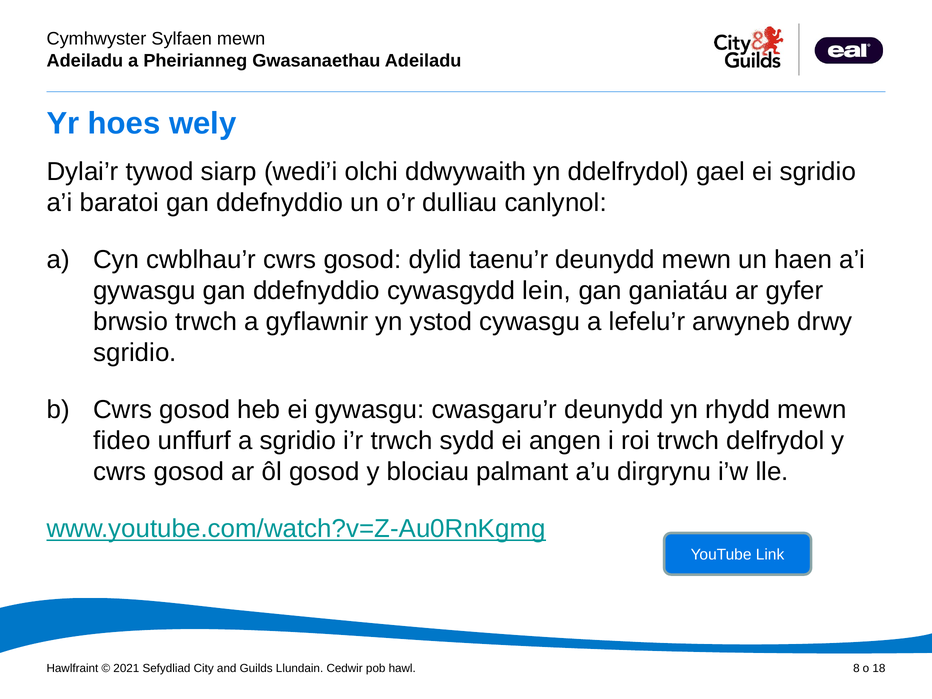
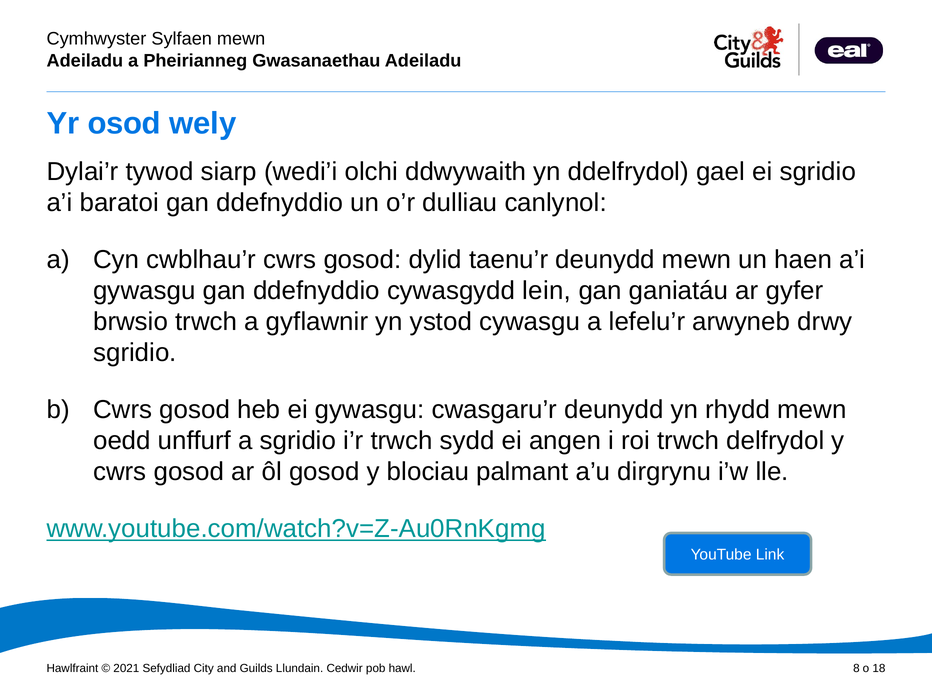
hoes: hoes -> osod
fideo: fideo -> oedd
